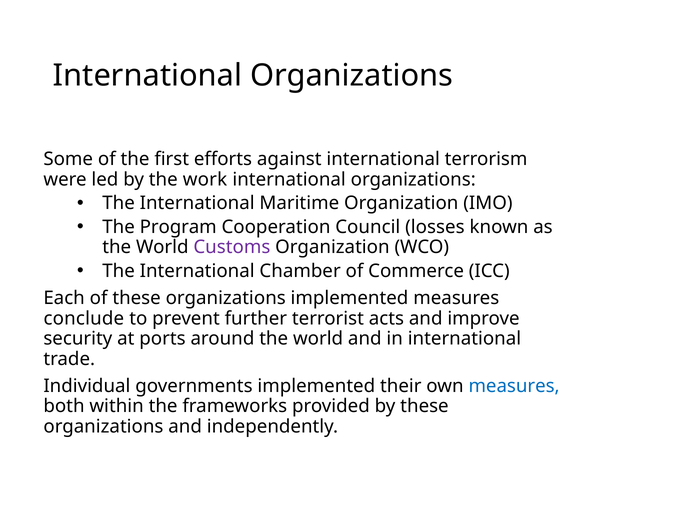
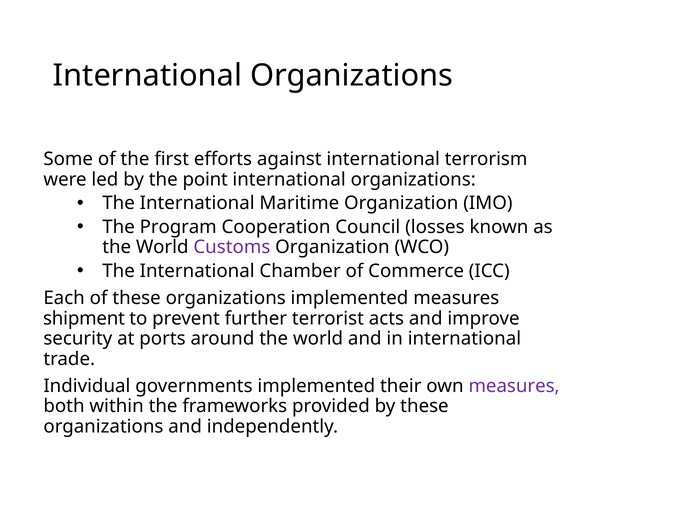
work: work -> point
conclude: conclude -> shipment
measures at (514, 386) colour: blue -> purple
